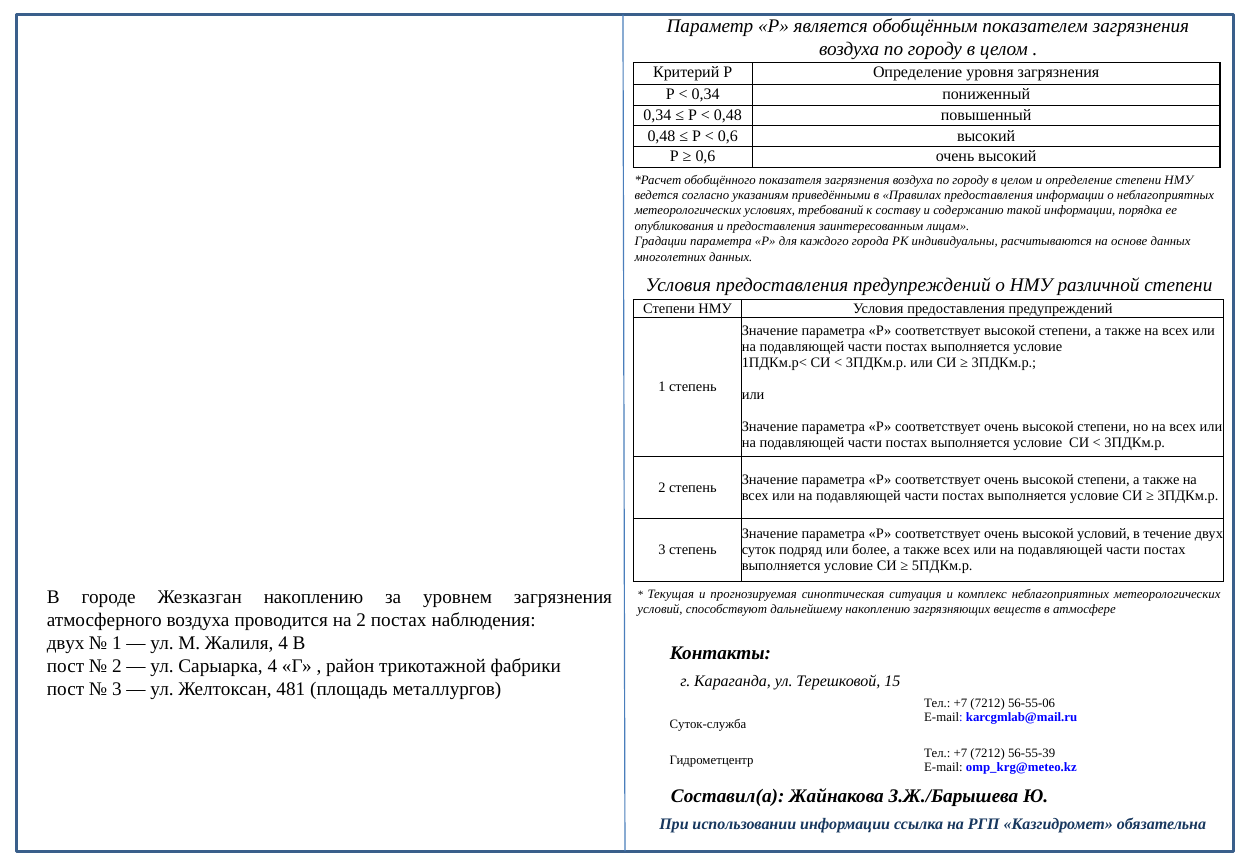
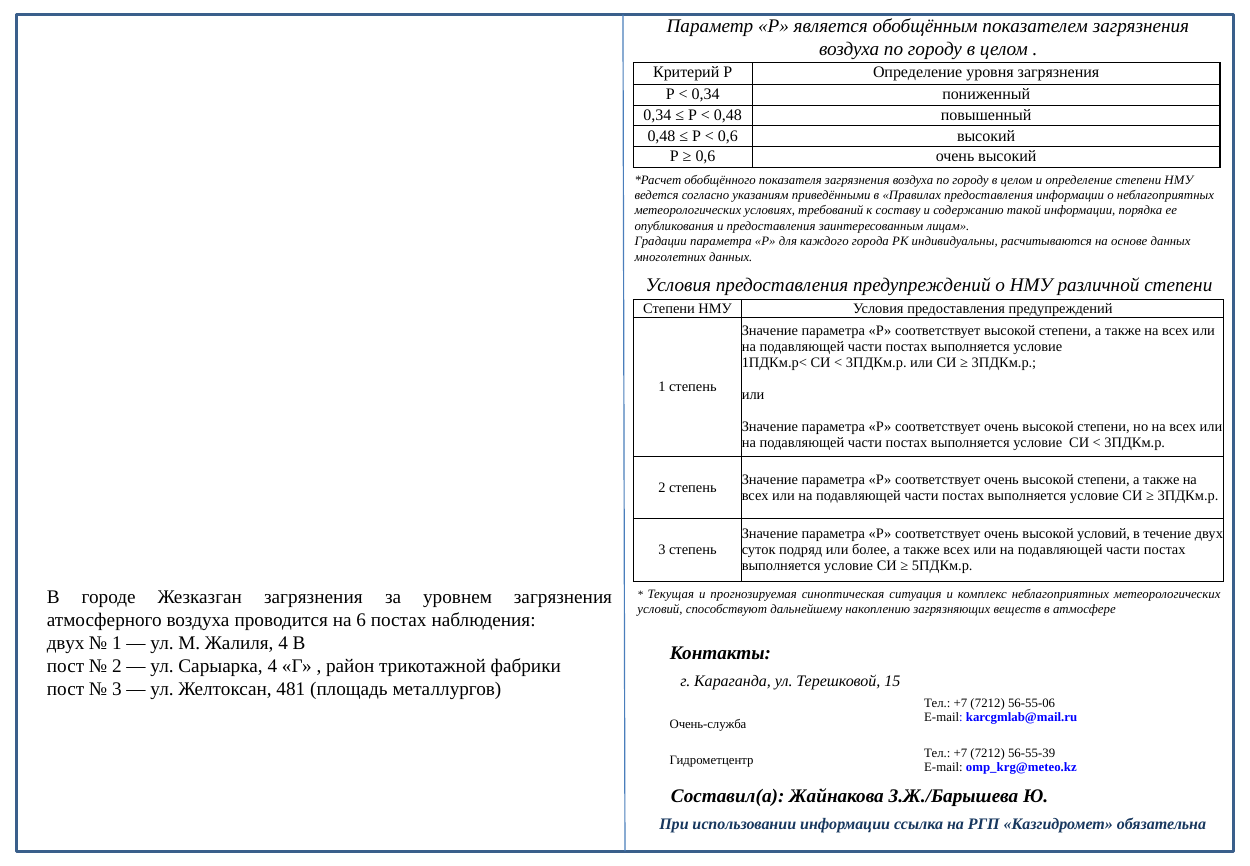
Жезказган накоплению: накоплению -> загрязнения
на 2: 2 -> 6
Суток-служба: Суток-служба -> Очень-служба
